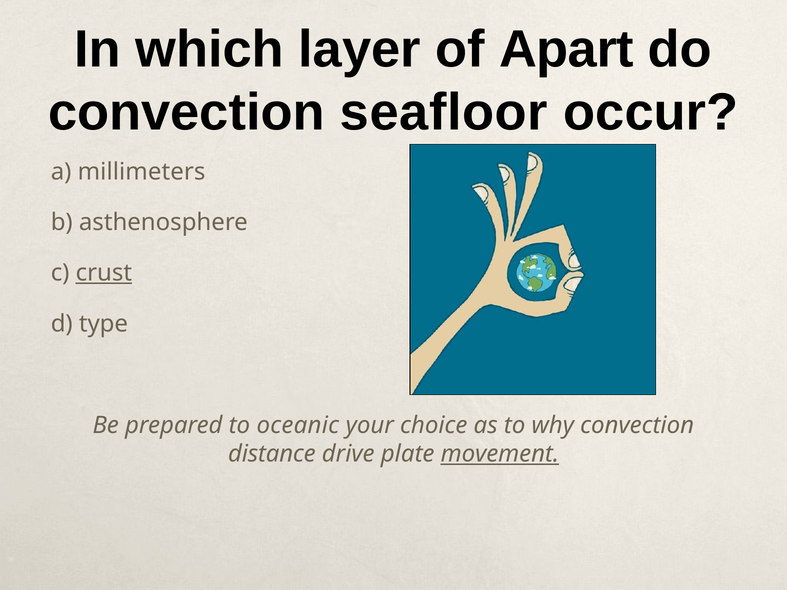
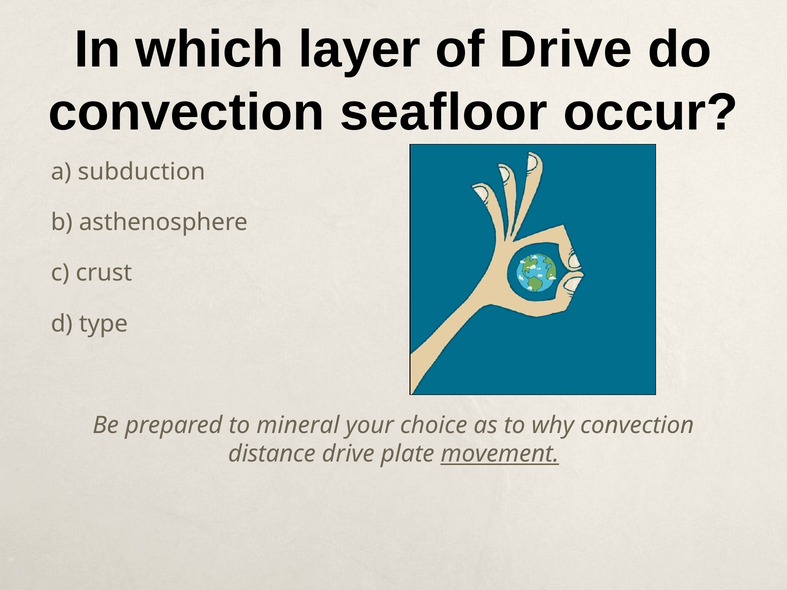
of Apart: Apart -> Drive
millimeters: millimeters -> subduction
crust underline: present -> none
oceanic: oceanic -> mineral
